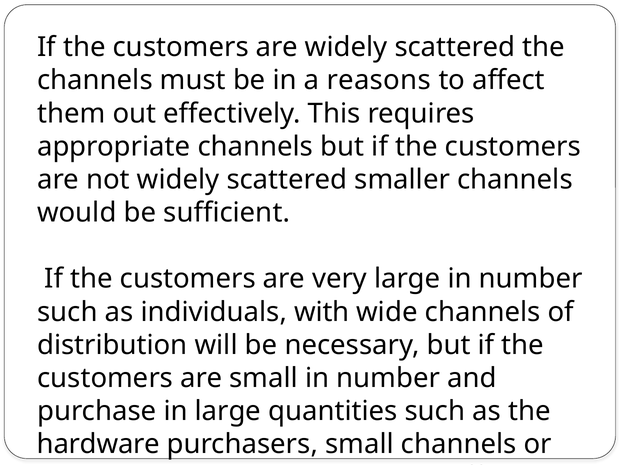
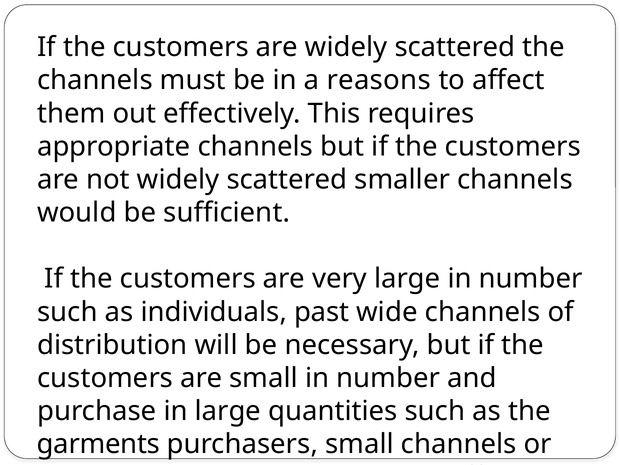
with: with -> past
hardware: hardware -> garments
